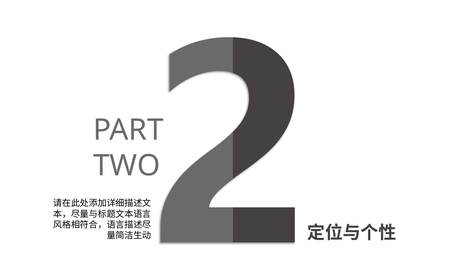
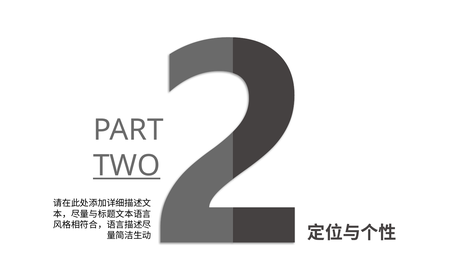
TWO underline: none -> present
